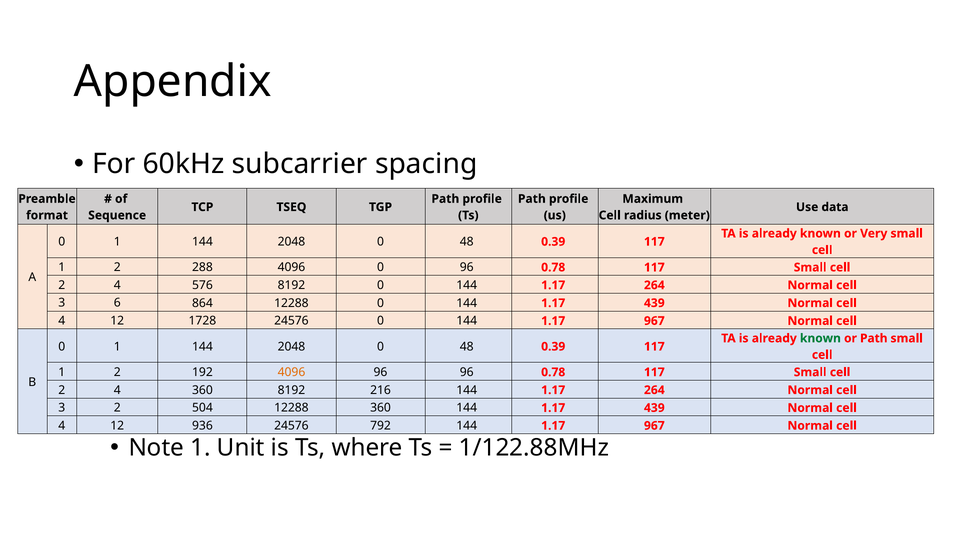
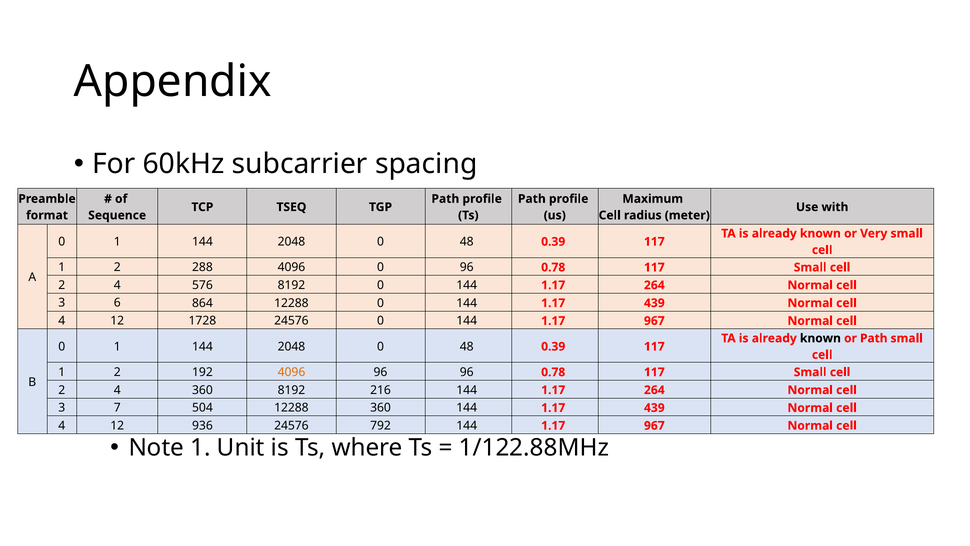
data: data -> with
known at (820, 338) colour: green -> black
3 2: 2 -> 7
